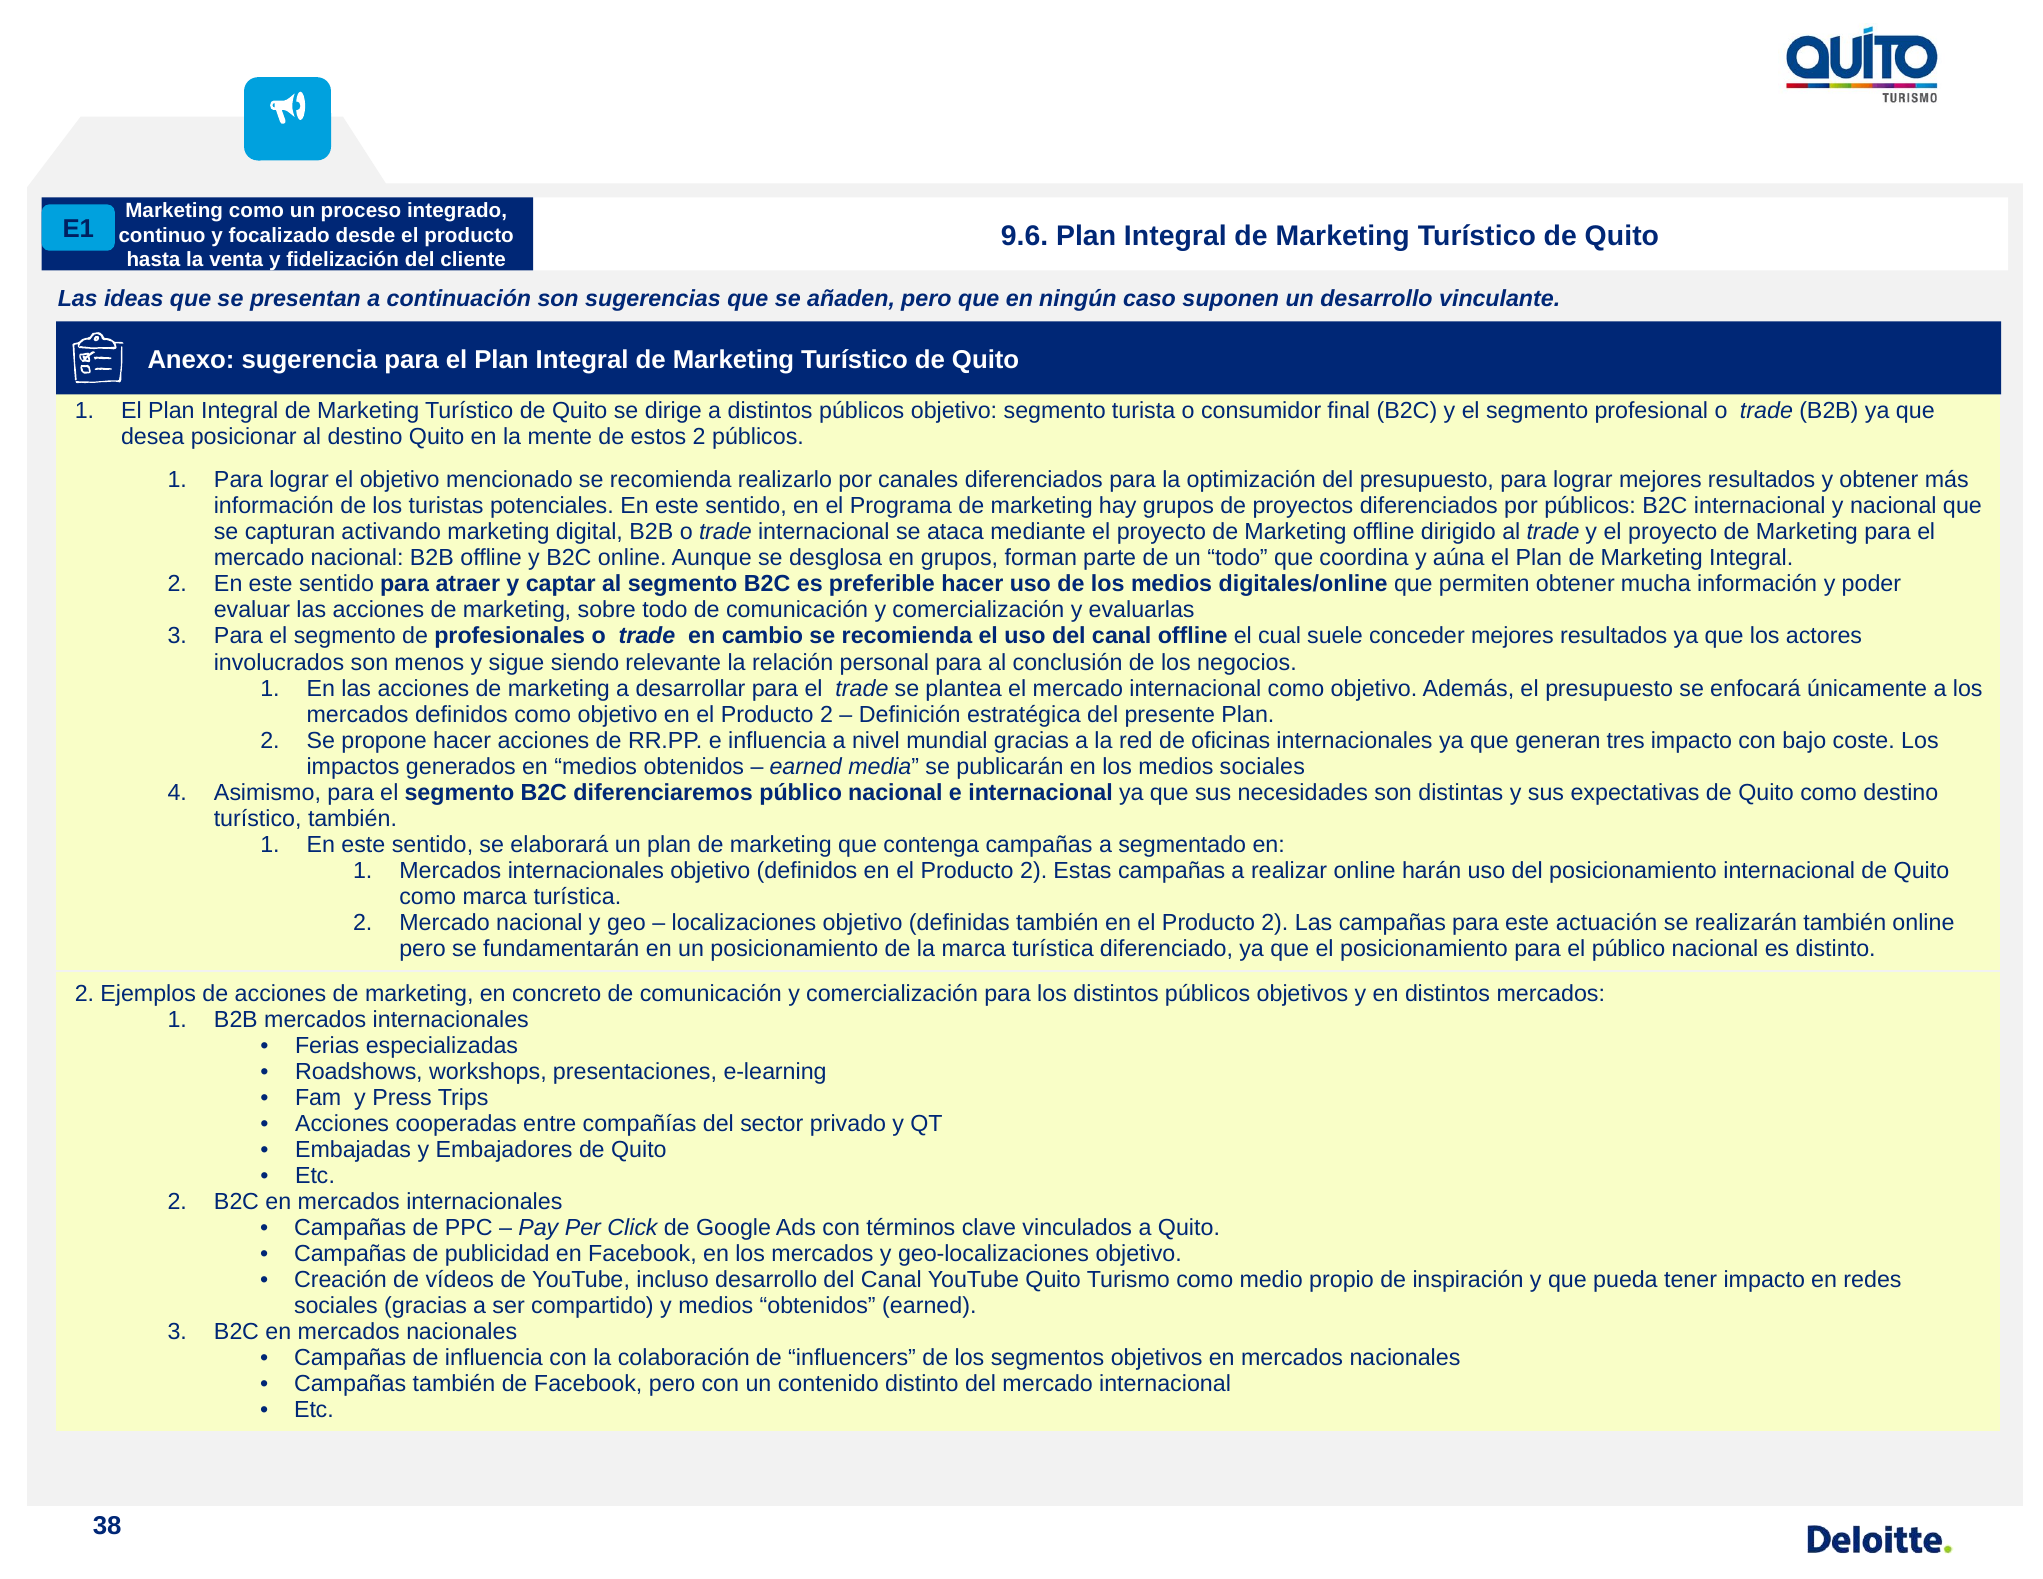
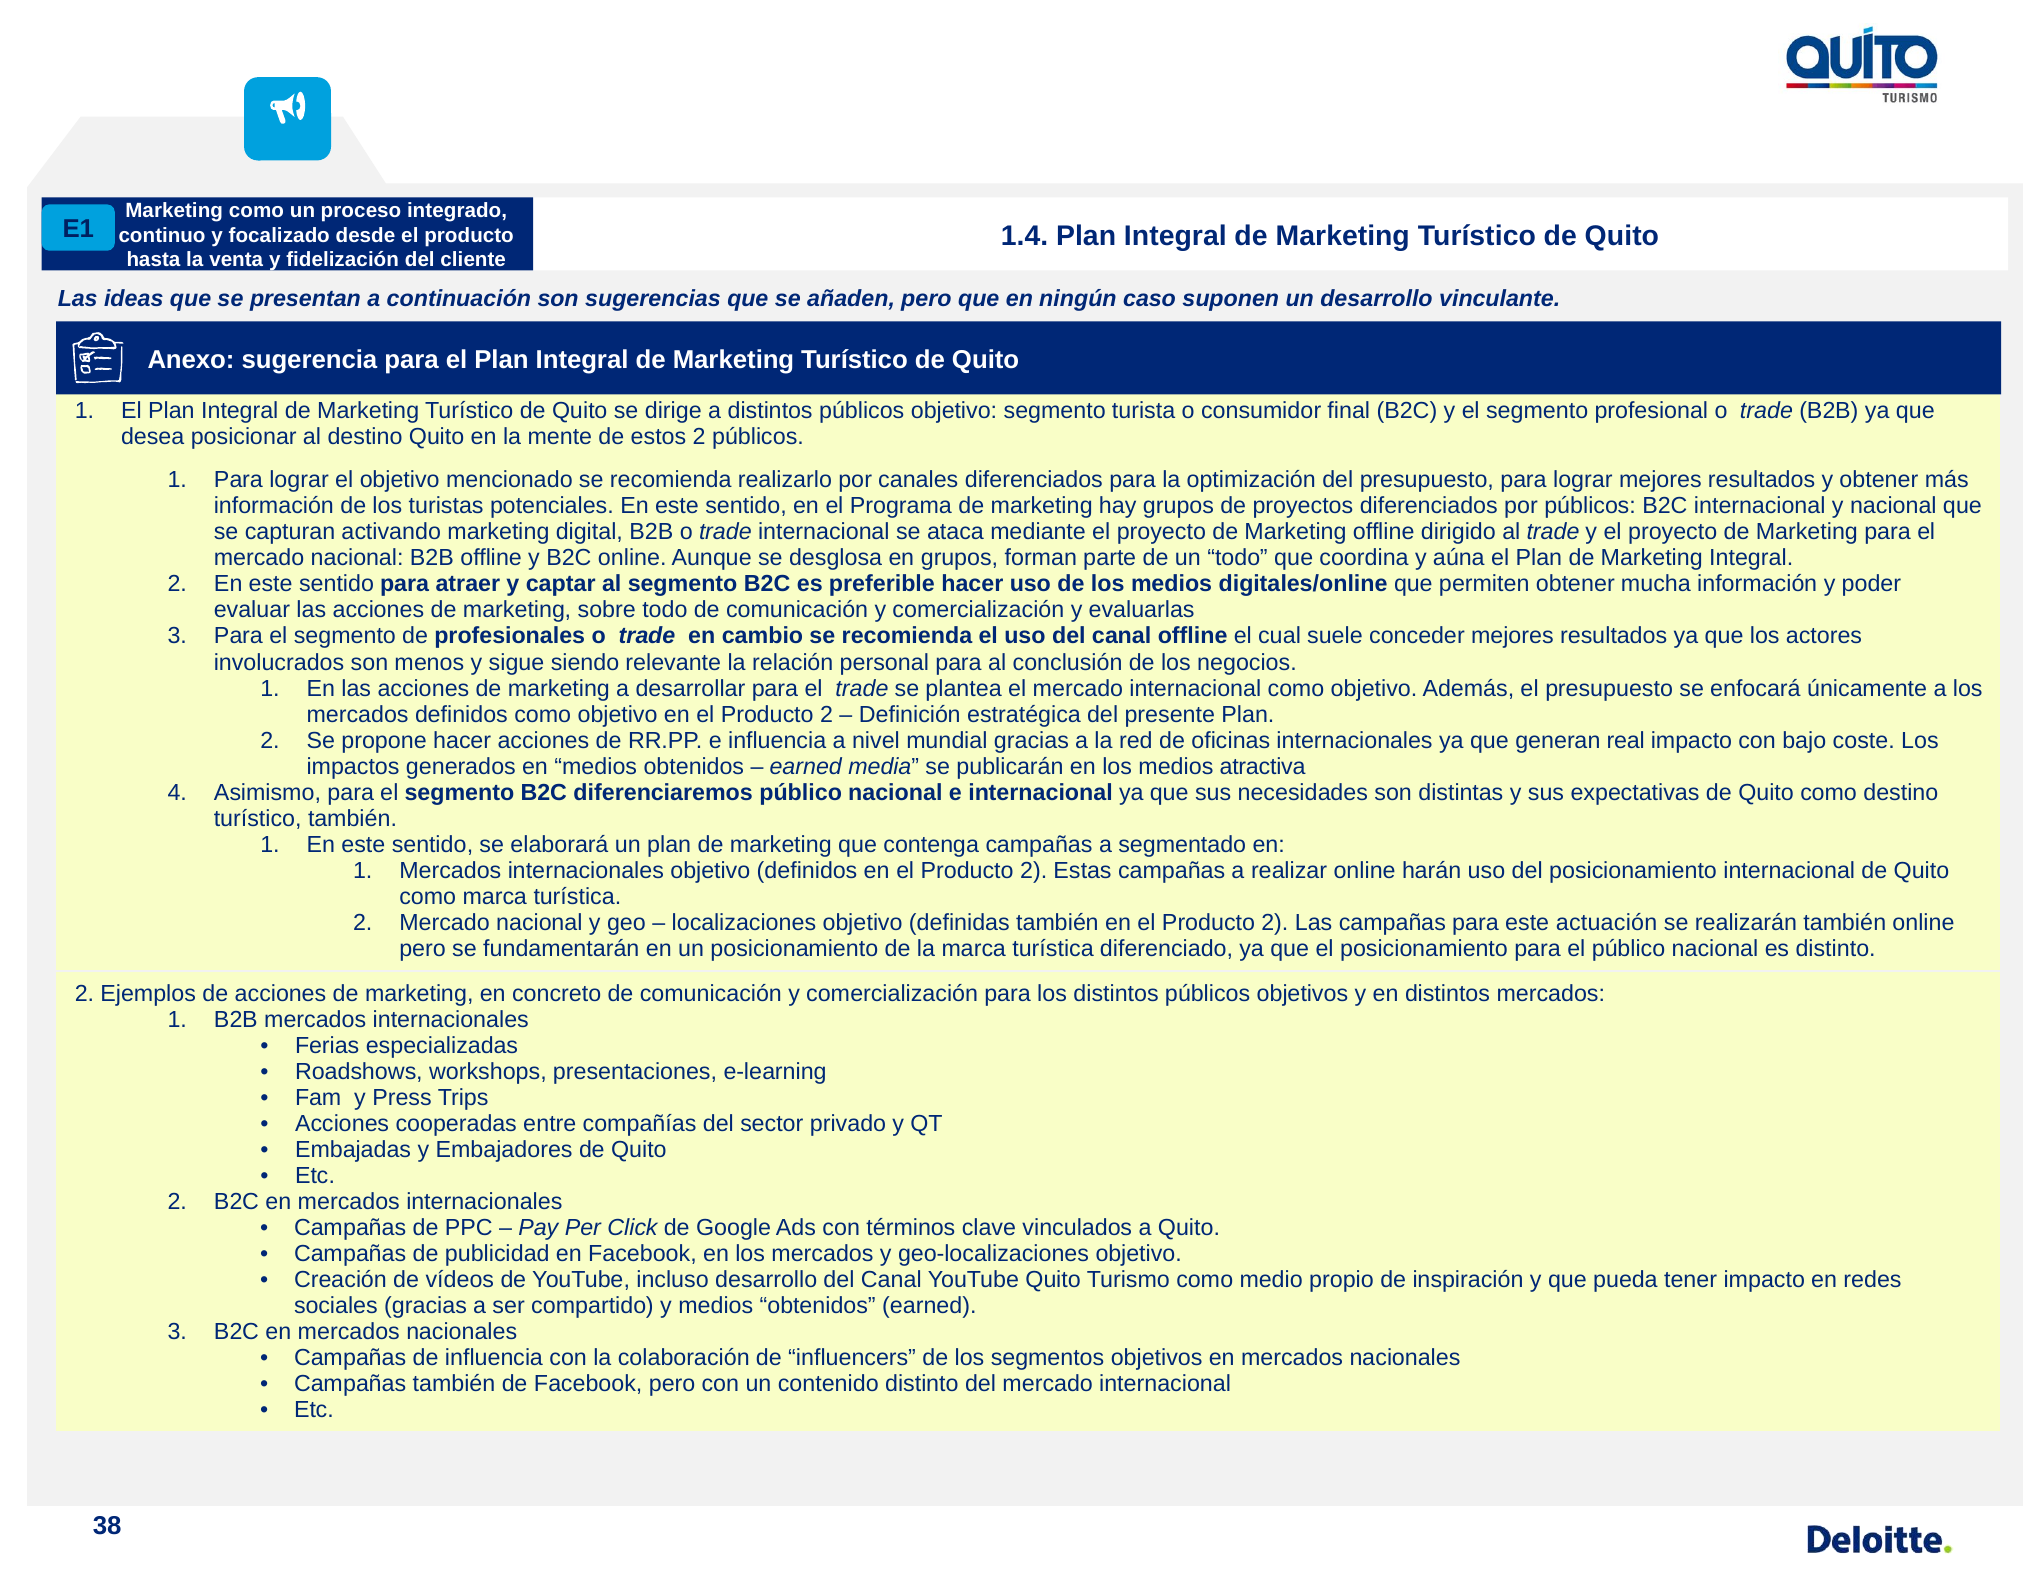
9.6: 9.6 -> 1.4
tres: tres -> real
medios sociales: sociales -> atractiva
